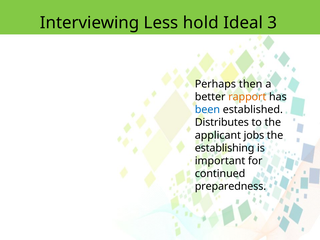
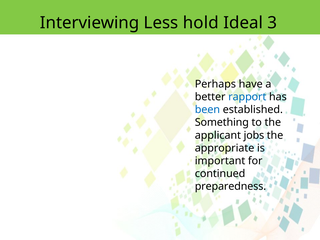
then: then -> have
rapport colour: orange -> blue
Distributes: Distributes -> Something
establishing: establishing -> appropriate
